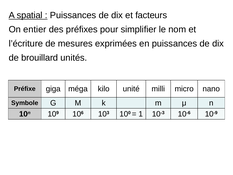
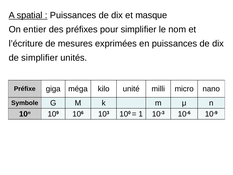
facteurs: facteurs -> masque
de brouillard: brouillard -> simplifier
